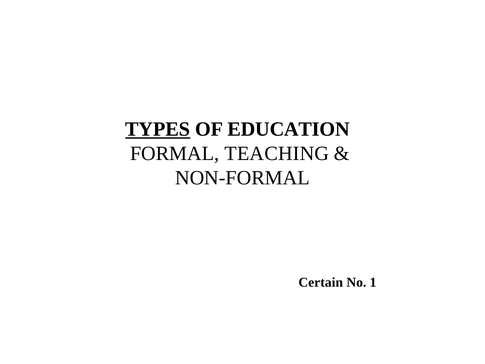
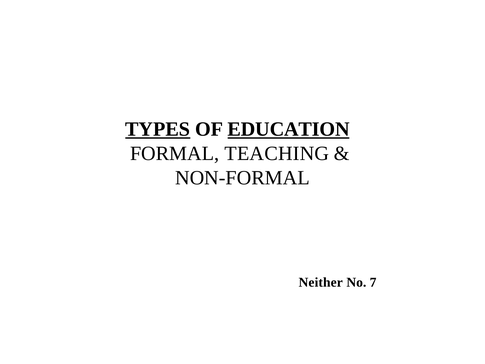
EDUCATION underline: none -> present
Certain: Certain -> Neither
1: 1 -> 7
